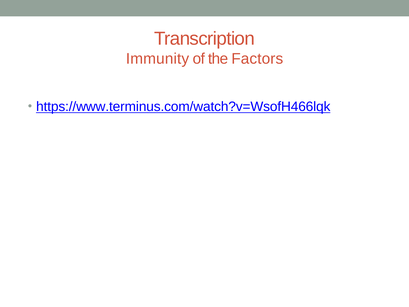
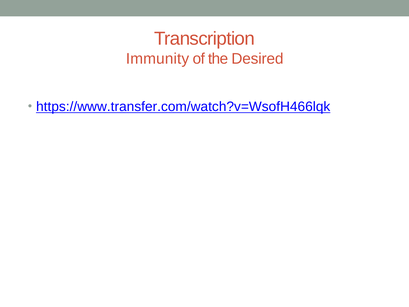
Factors: Factors -> Desired
https://www.terminus.com/watch?v=WsofH466lqk: https://www.terminus.com/watch?v=WsofH466lqk -> https://www.transfer.com/watch?v=WsofH466lqk
